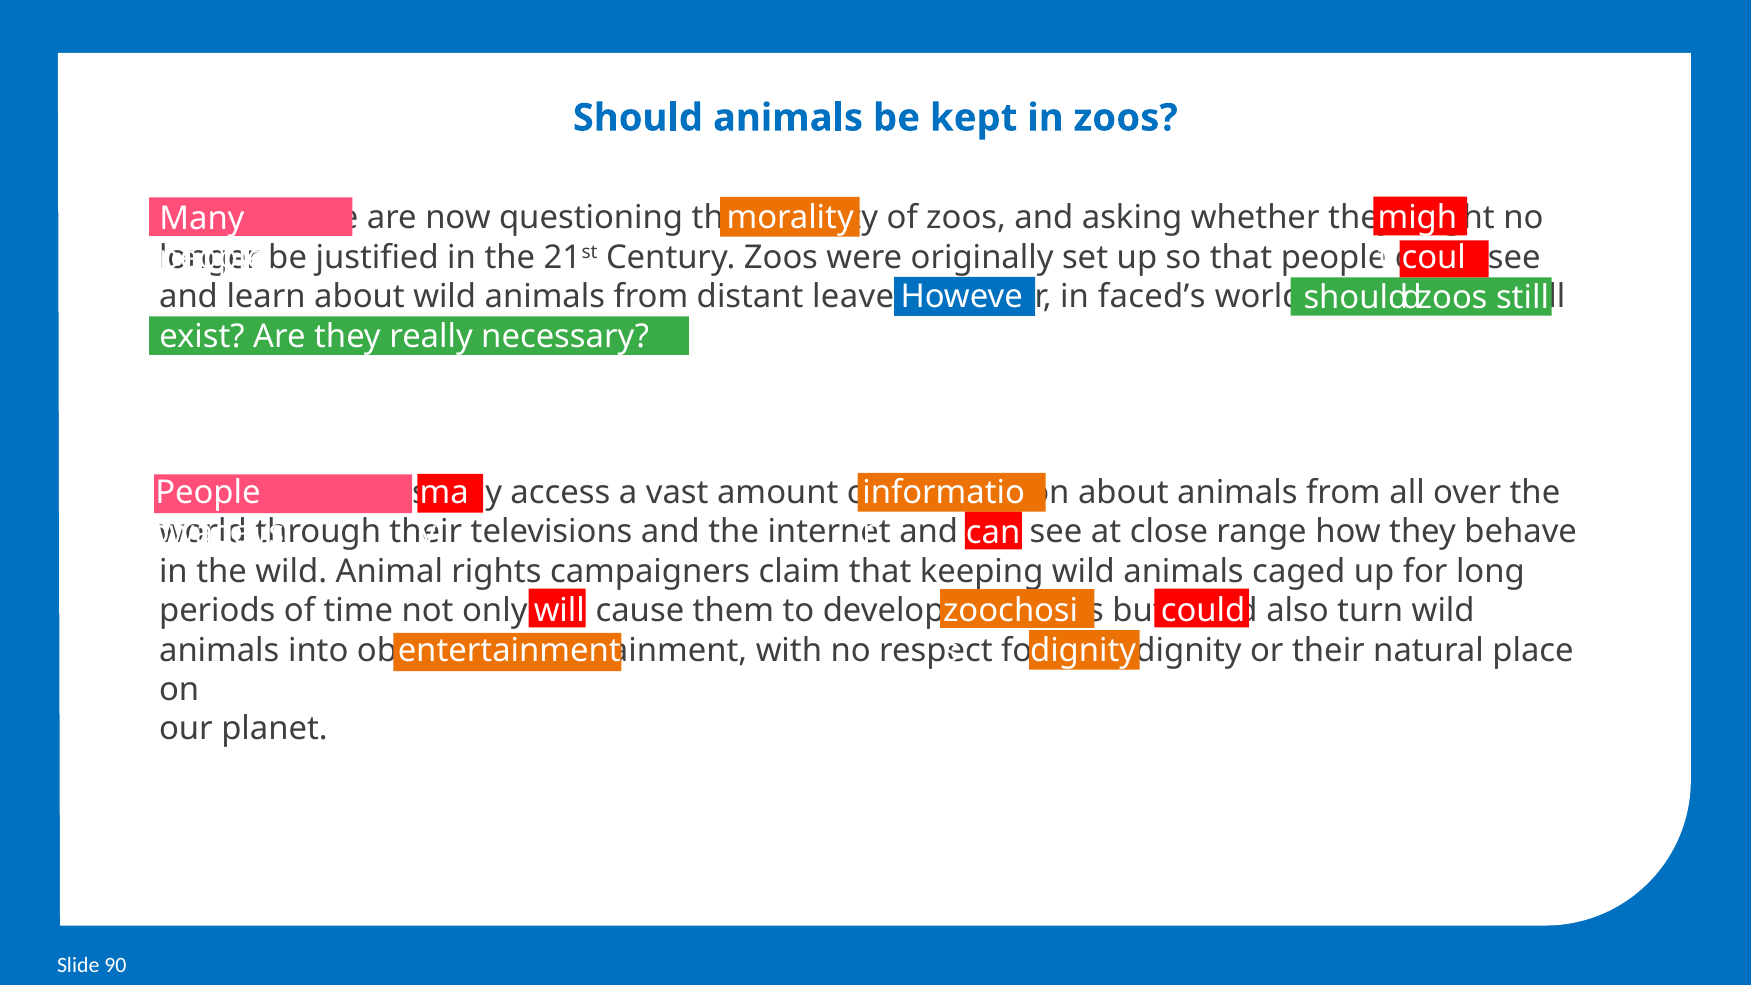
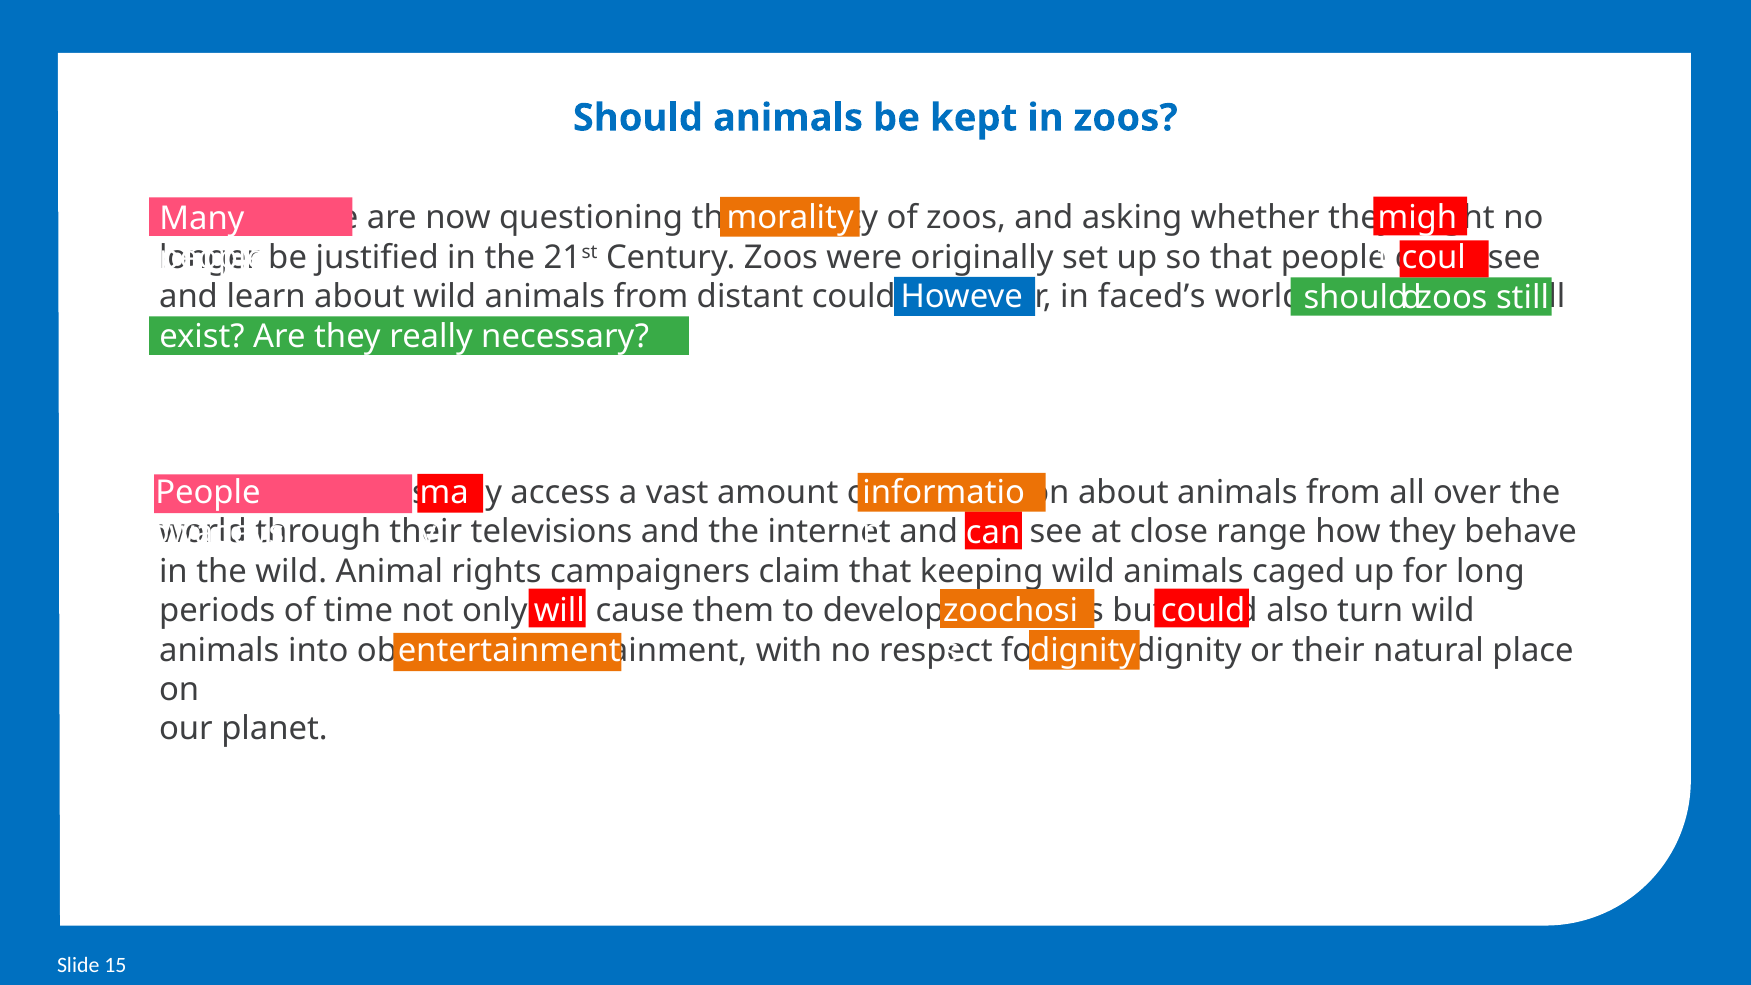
distant leave: leave -> could
90: 90 -> 15
